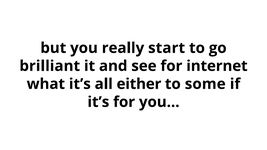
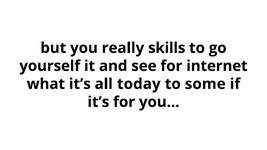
start: start -> skills
brilliant: brilliant -> yourself
either: either -> today
